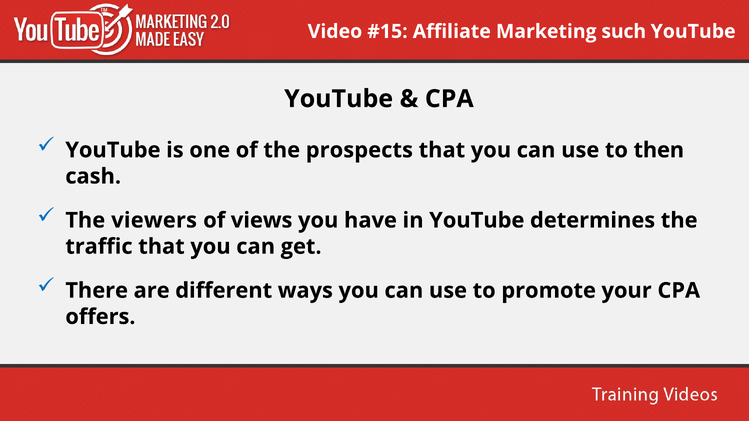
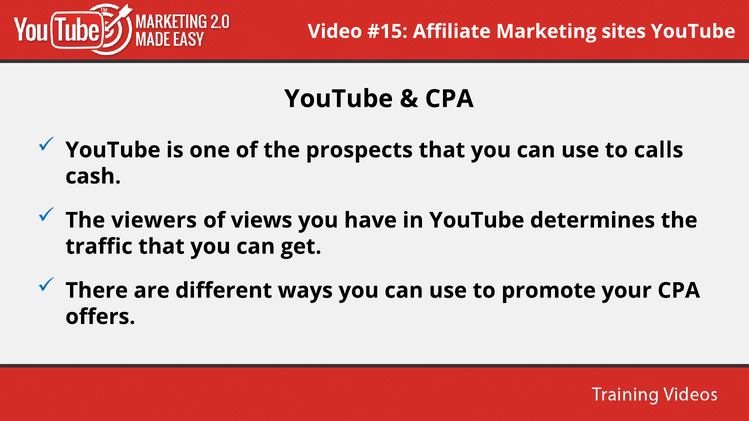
such: such -> sites
then: then -> calls
